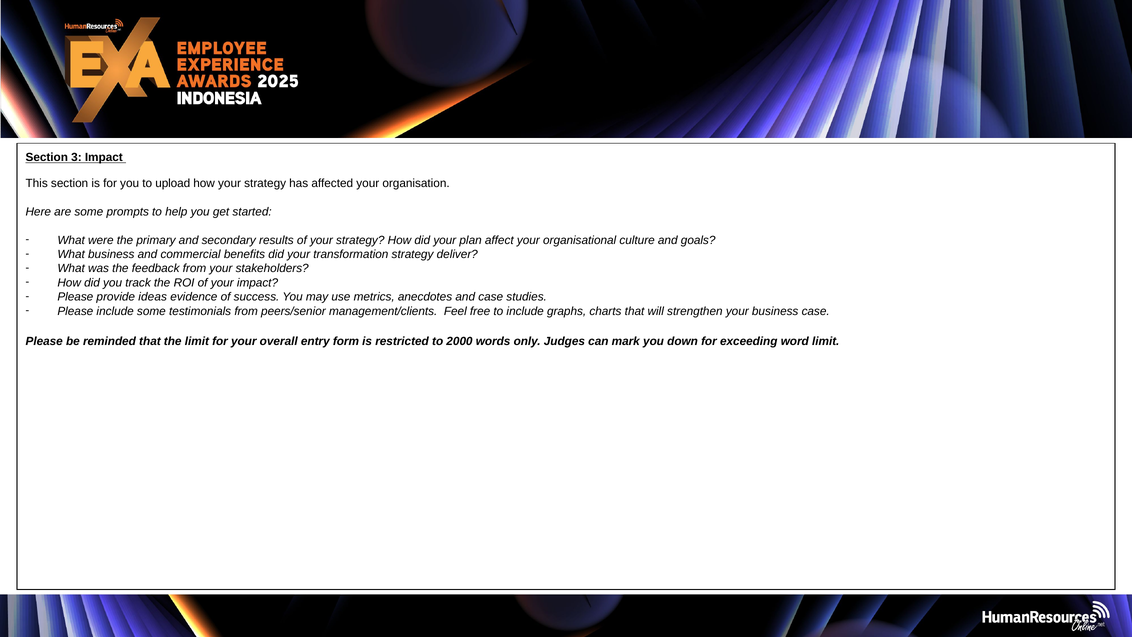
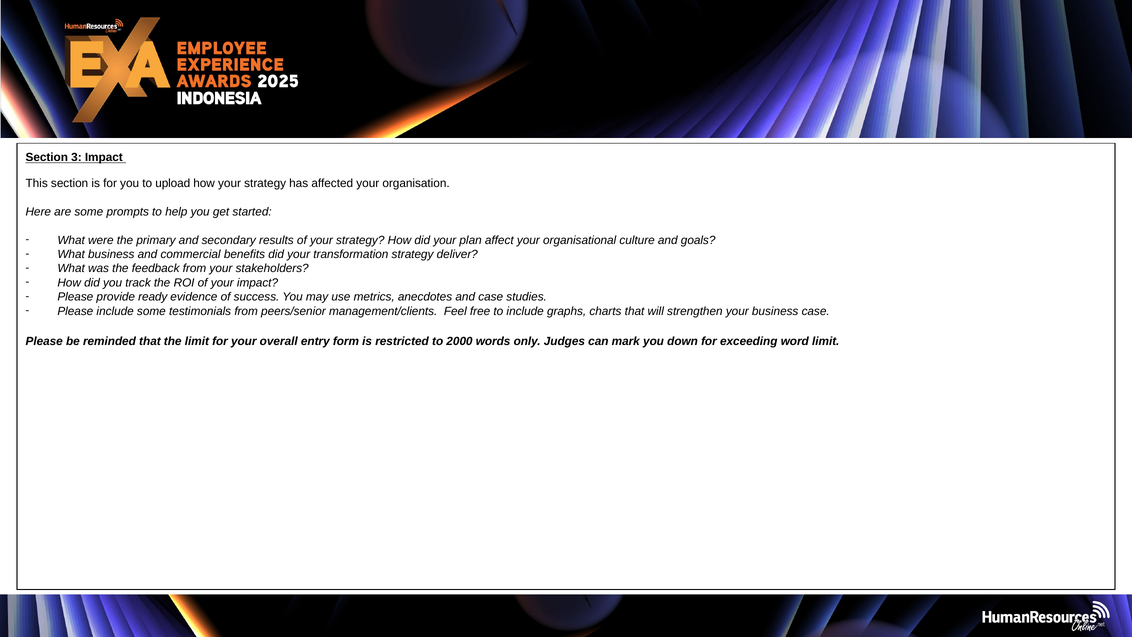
ideas: ideas -> ready
